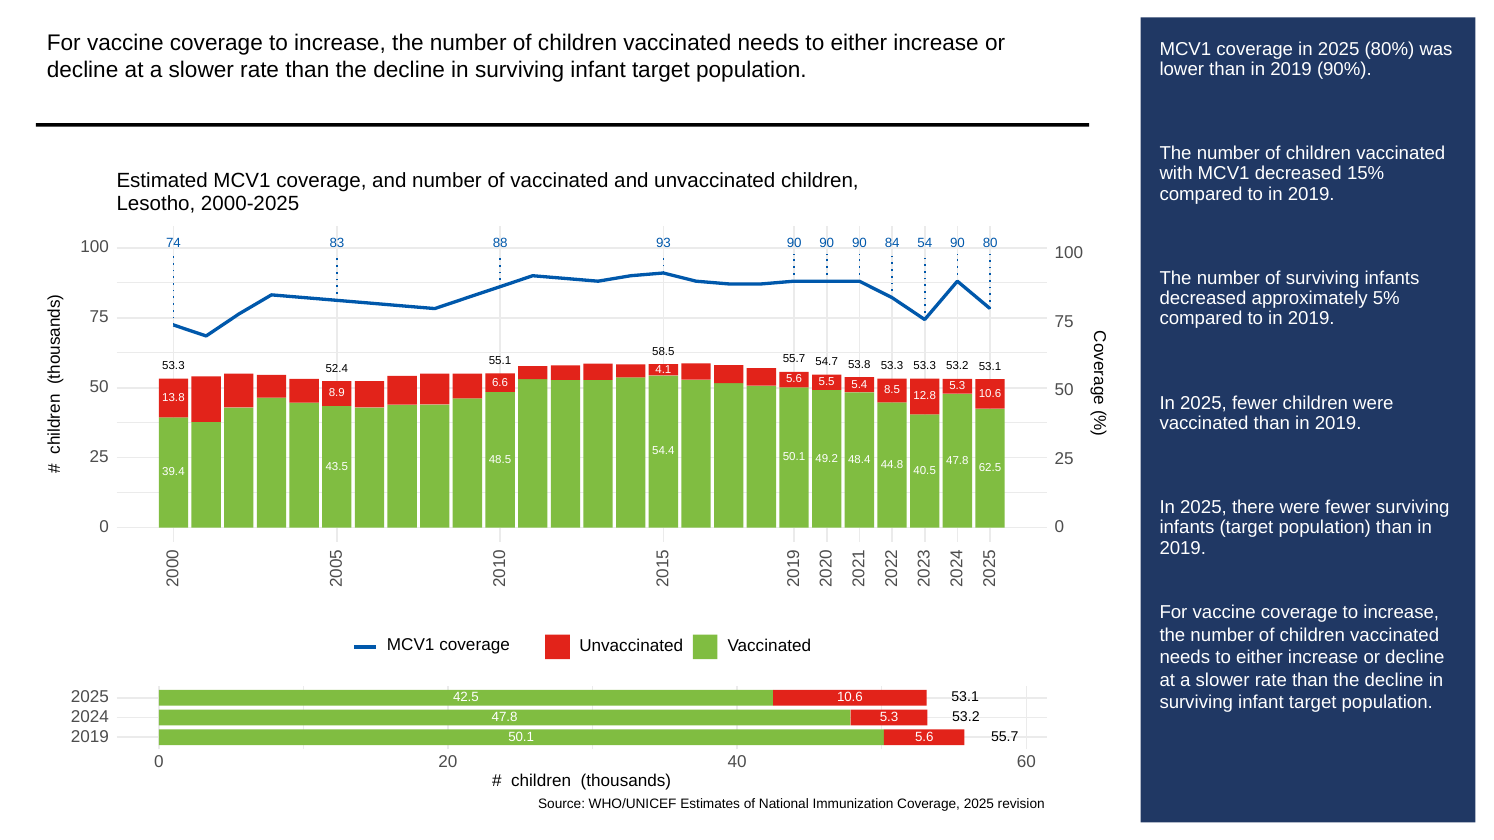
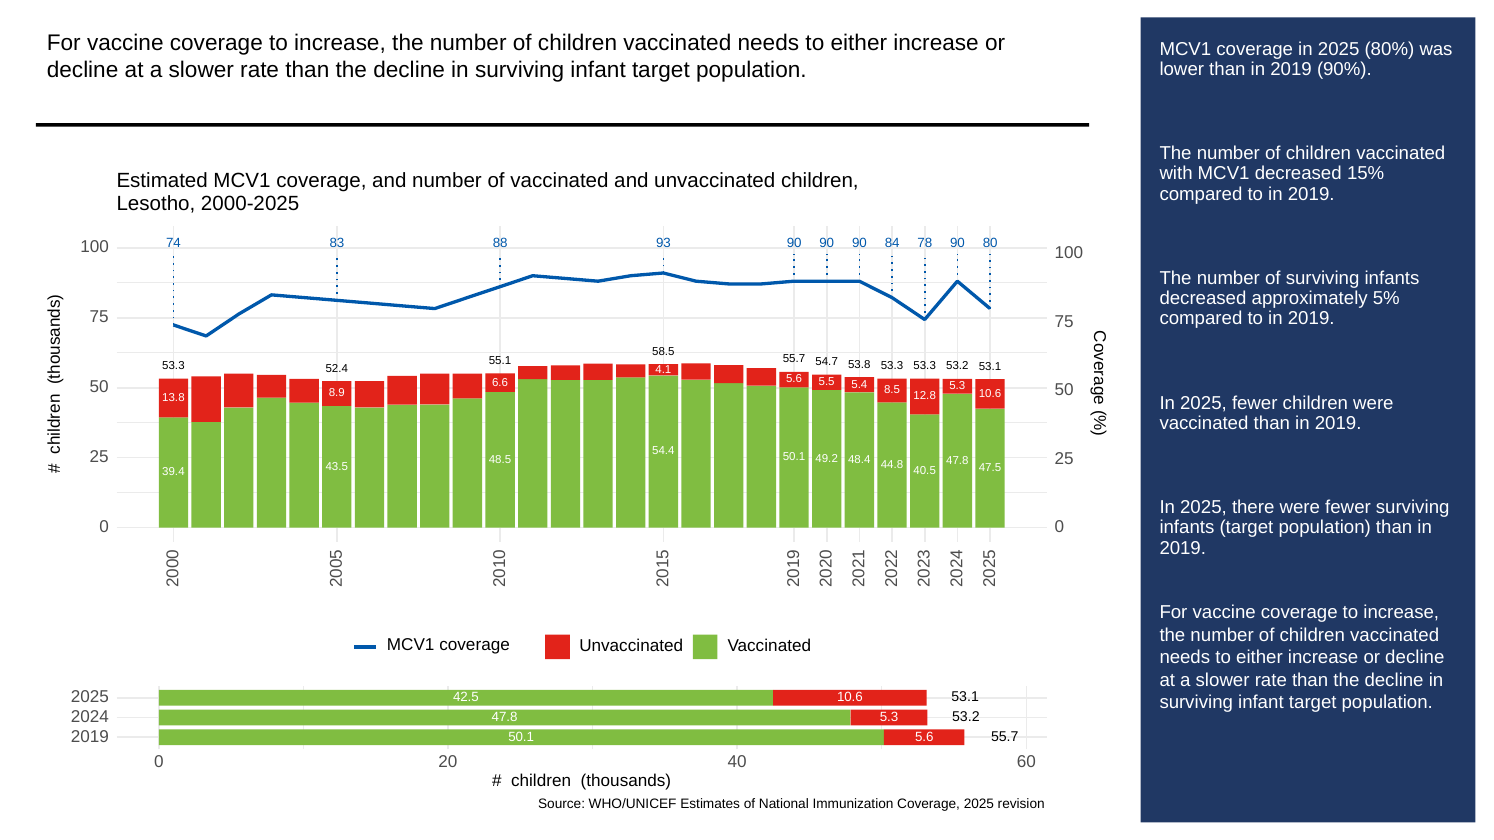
54: 54 -> 78
62.5: 62.5 -> 47.5
